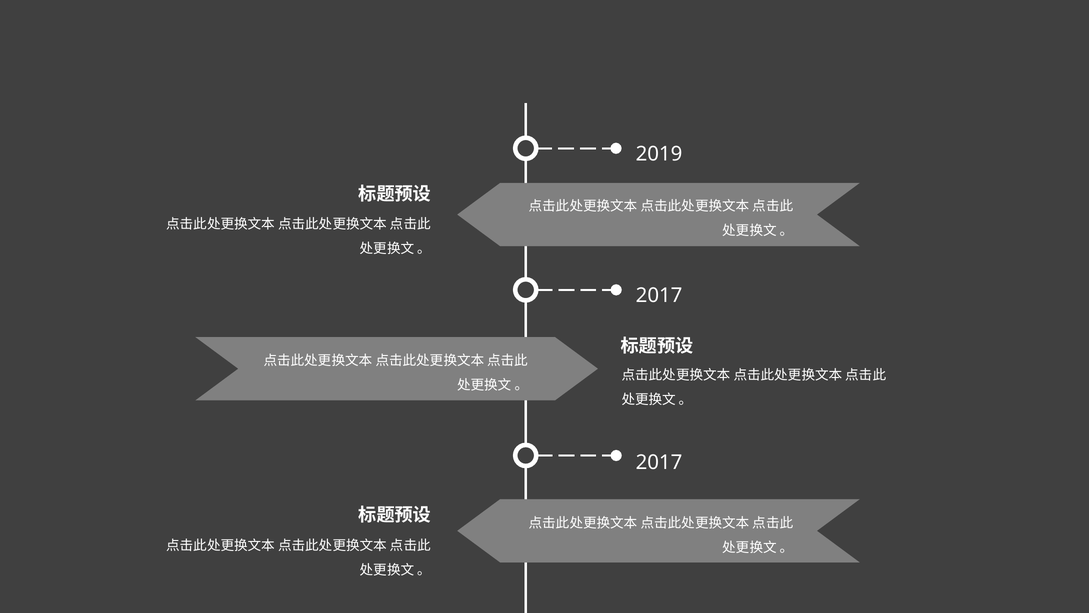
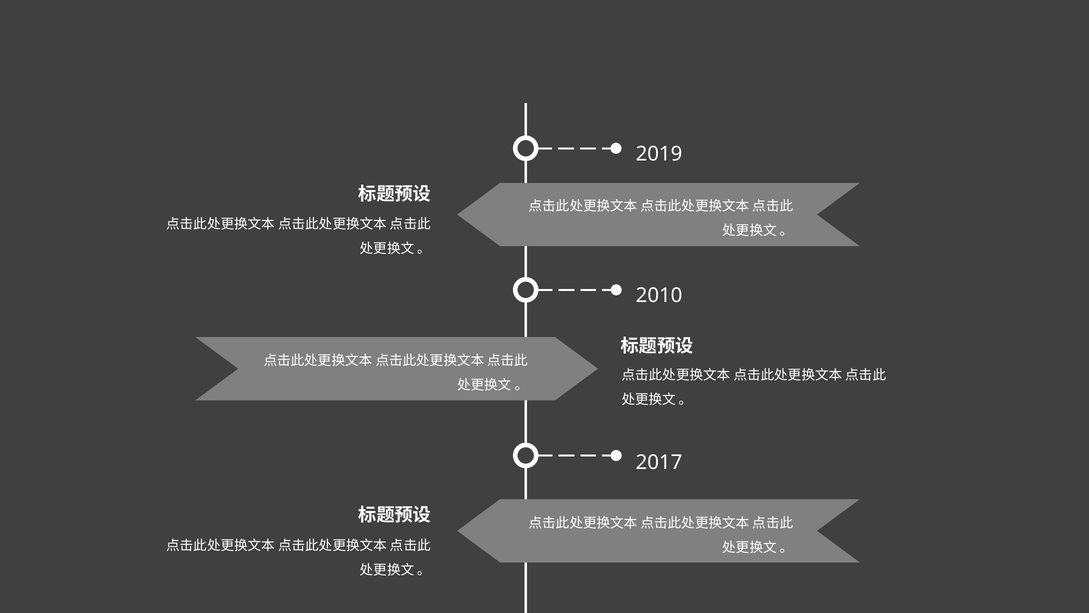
2017 at (659, 295): 2017 -> 2010
